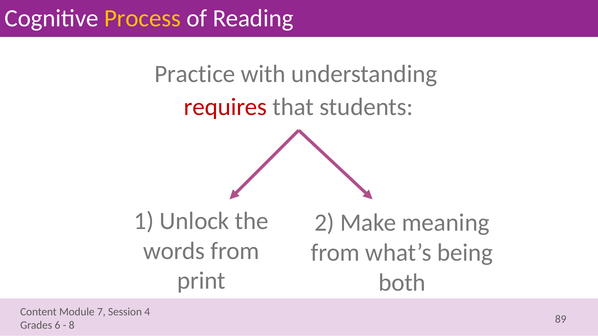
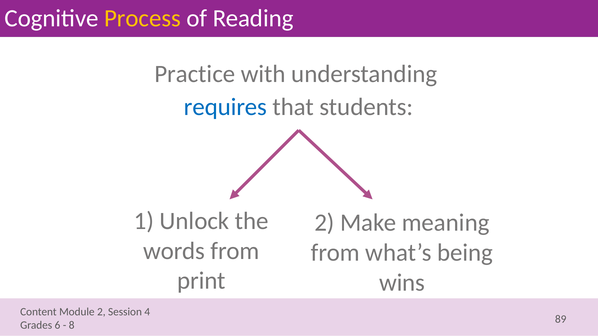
requires colour: red -> blue
both: both -> wins
7 at (101, 312): 7 -> 2
